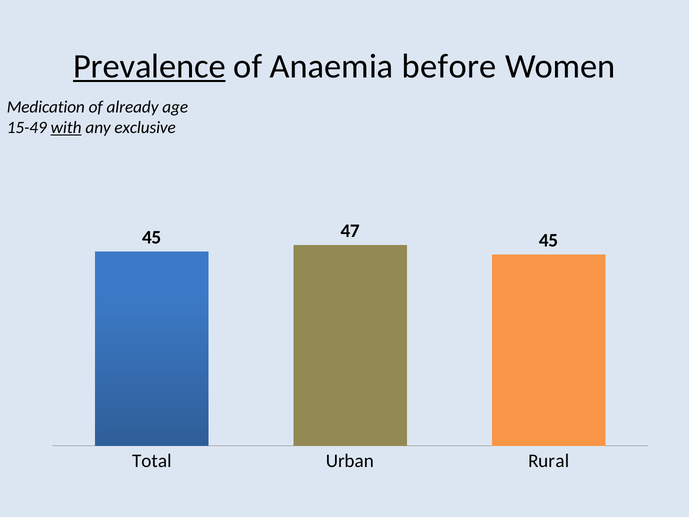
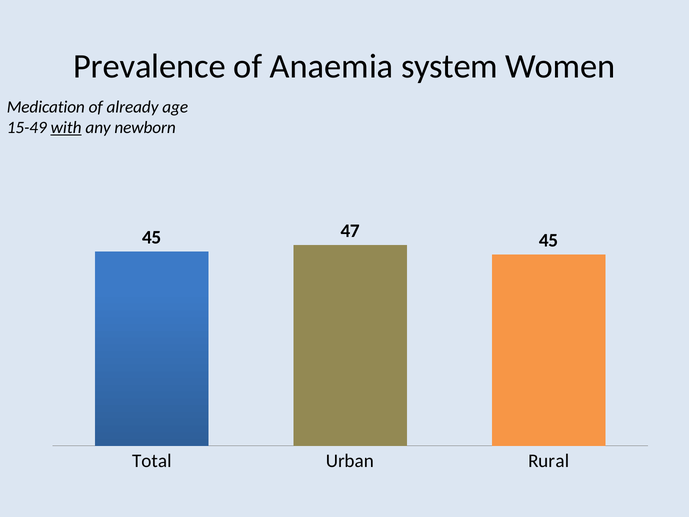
Prevalence underline: present -> none
before: before -> system
exclusive: exclusive -> newborn
